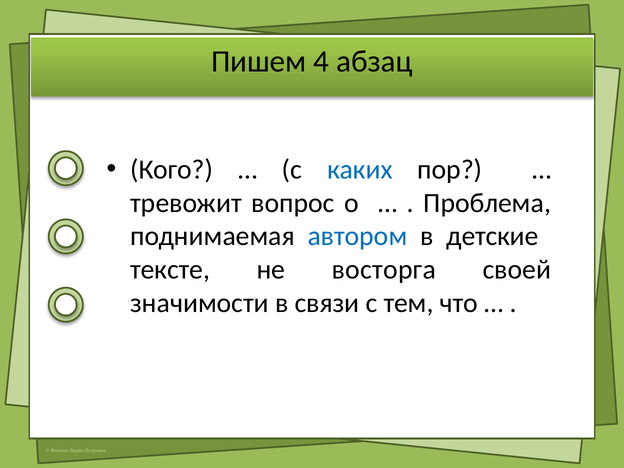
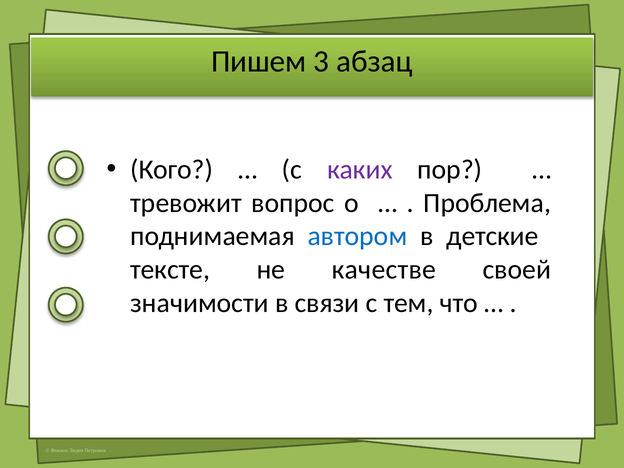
4: 4 -> 3
каких colour: blue -> purple
восторга: восторга -> качестве
